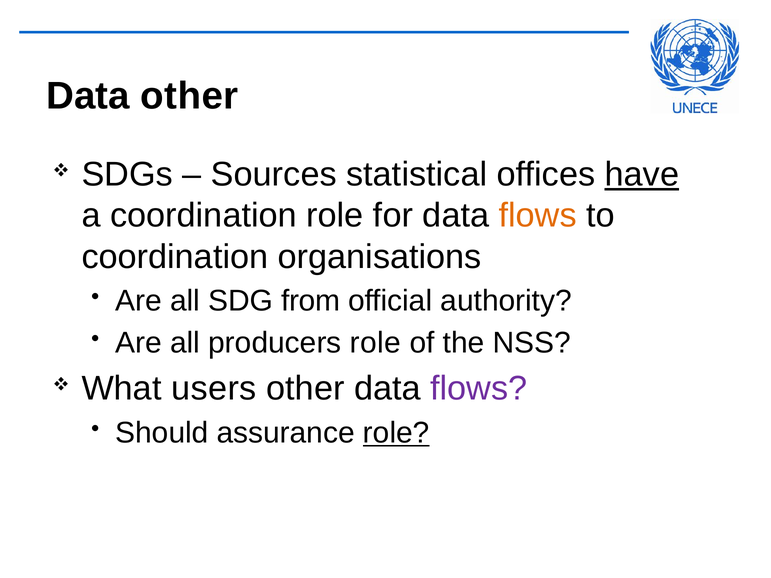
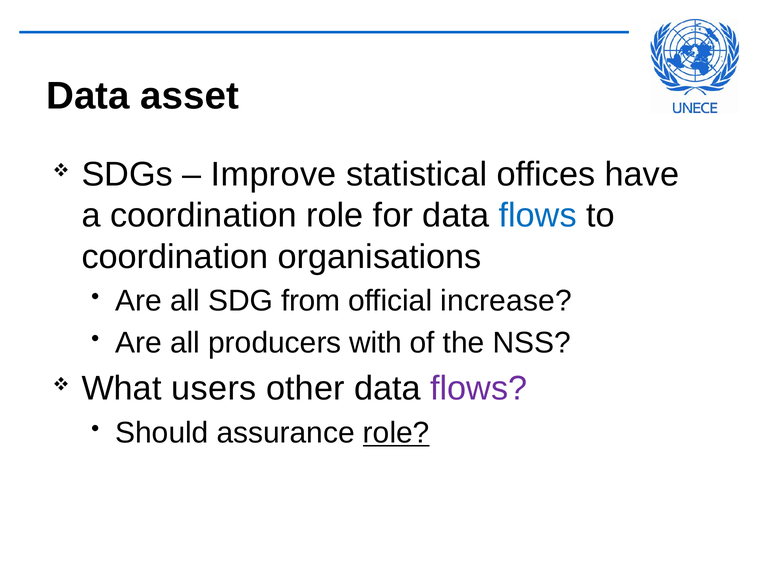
Data other: other -> asset
Sources: Sources -> Improve
have underline: present -> none
flows at (538, 216) colour: orange -> blue
authority: authority -> increase
producers role: role -> with
